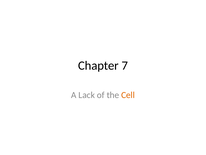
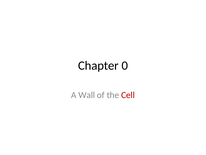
7: 7 -> 0
Lack: Lack -> Wall
Cell colour: orange -> red
